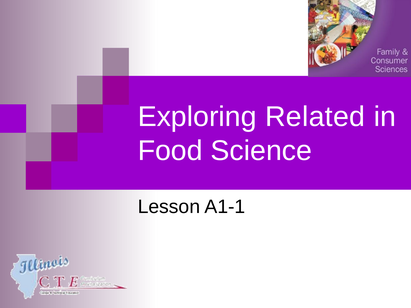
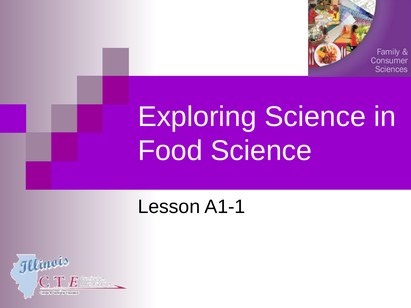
Exploring Related: Related -> Science
